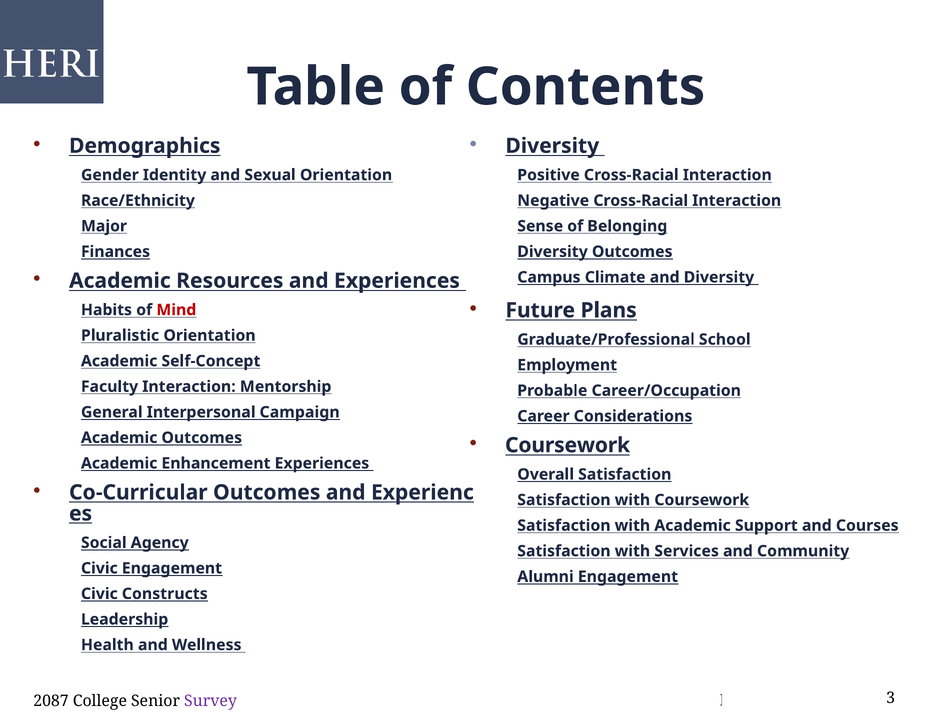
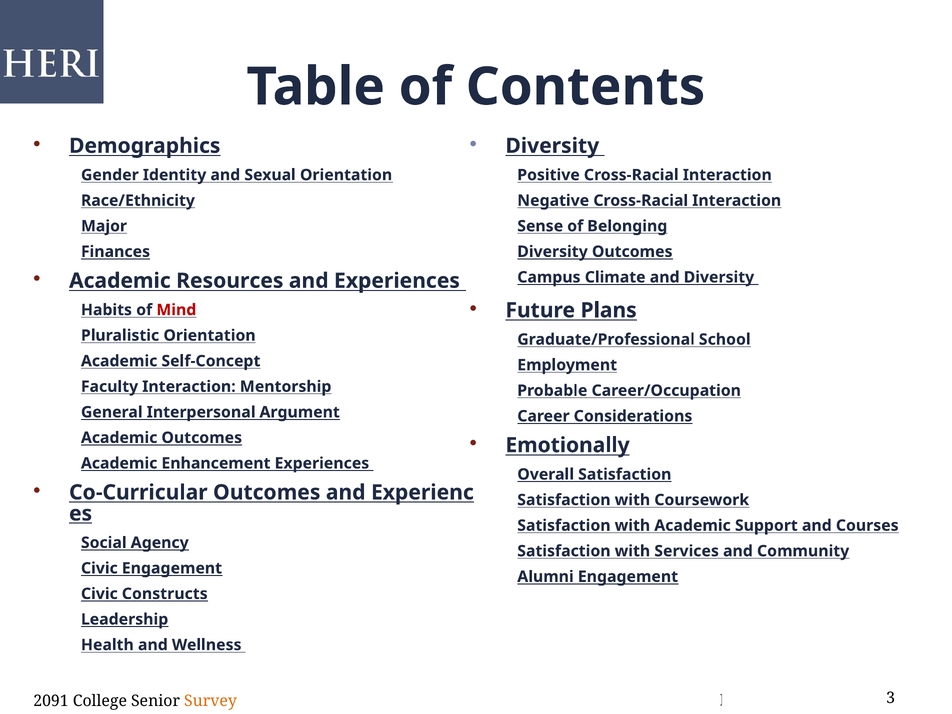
Campaign: Campaign -> Argument
Coursework at (568, 445): Coursework -> Emotionally
2087: 2087 -> 2091
Survey colour: purple -> orange
